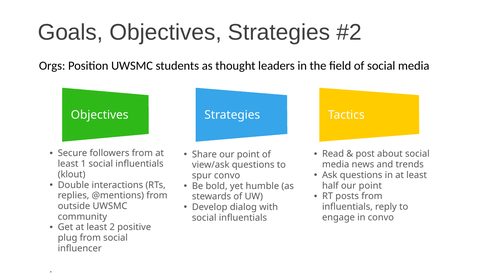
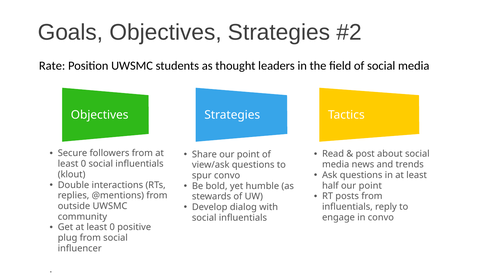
Orgs: Orgs -> Rate
1 at (83, 164): 1 -> 0
Get at least 2: 2 -> 0
